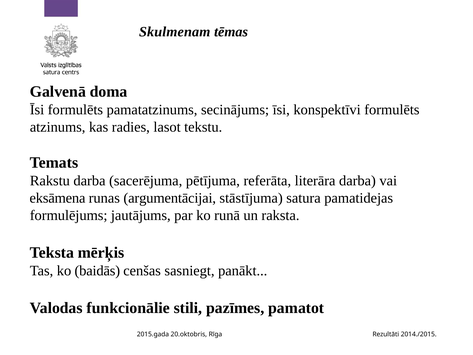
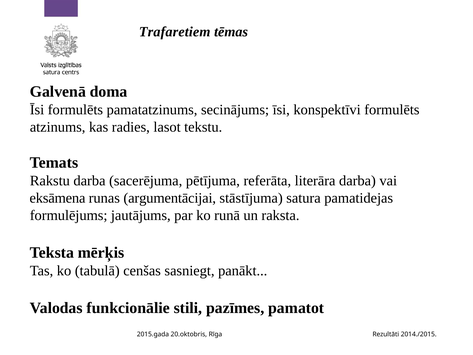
Skulmenam: Skulmenam -> Trafaretiem
baidās: baidās -> tabulā
